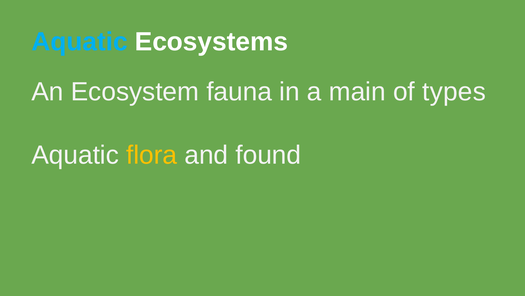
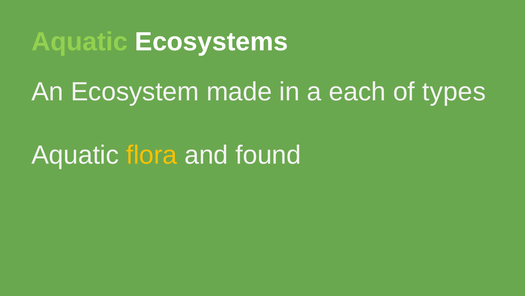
Aquatic at (80, 42) colour: light blue -> light green
fauna: fauna -> made
main: main -> each
